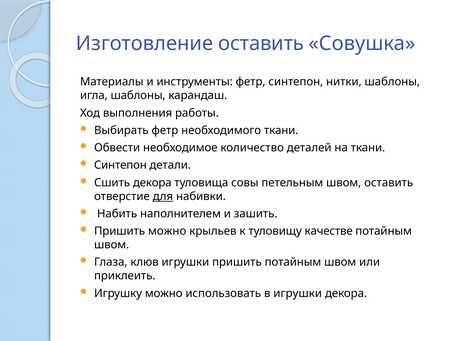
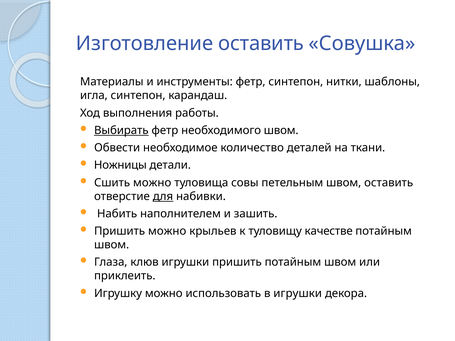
игла шаблоны: шаблоны -> синтепон
Выбирать underline: none -> present
необходимого ткани: ткани -> швом
Синтепон at (120, 165): Синтепон -> Ножницы
Сшить декора: декора -> можно
